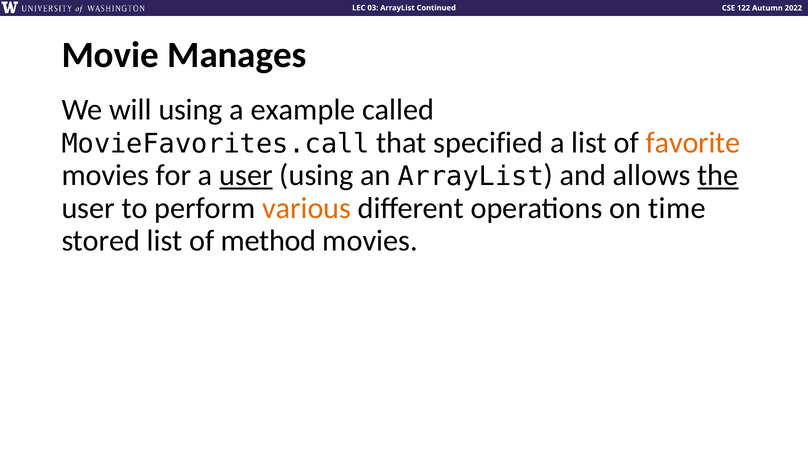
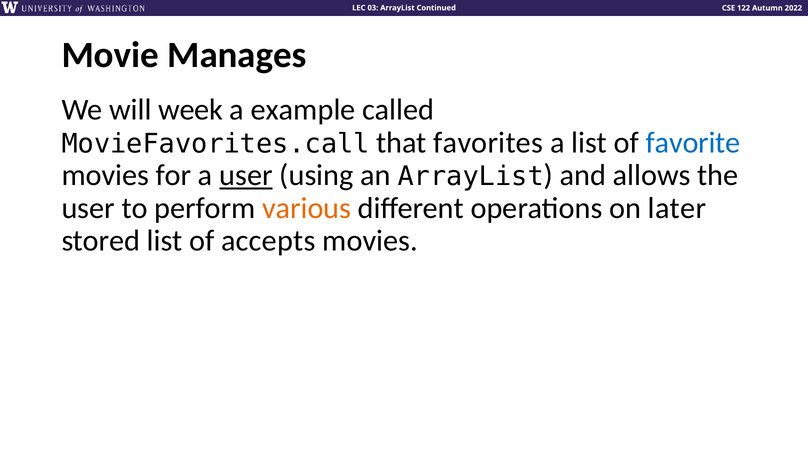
will using: using -> week
specified: specified -> favorites
favorite colour: orange -> blue
the underline: present -> none
time: time -> later
method: method -> accepts
